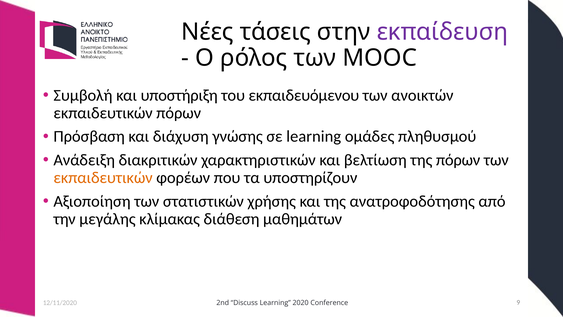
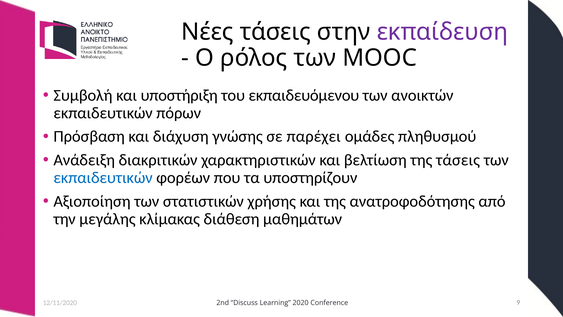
σε learning: learning -> παρέχει
της πόρων: πόρων -> τάσεις
εκπαιδευτικών at (103, 178) colour: orange -> blue
